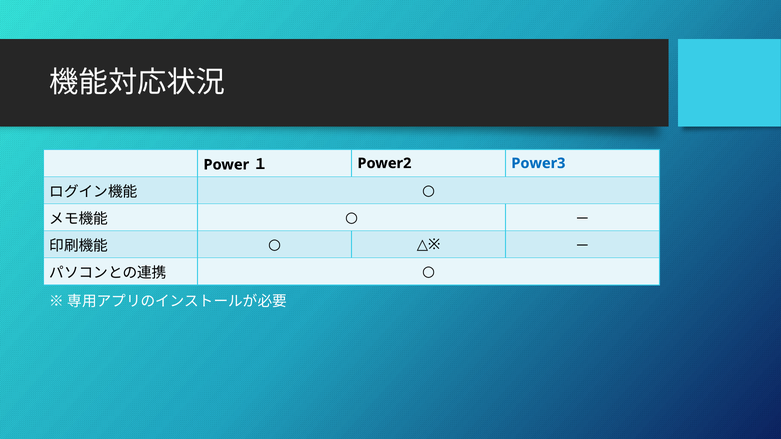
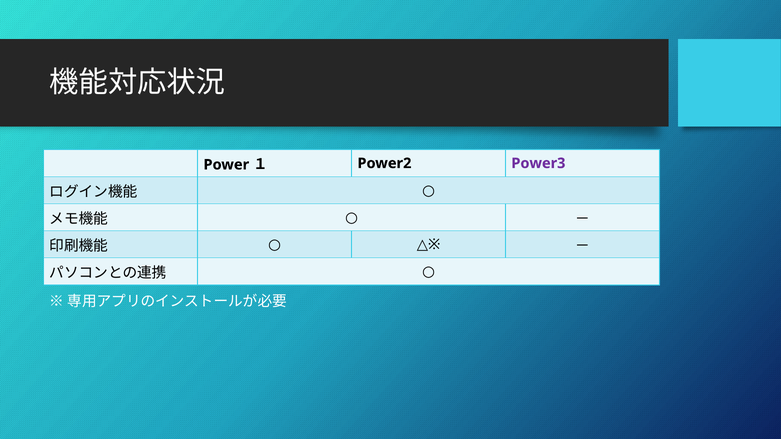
Power3 colour: blue -> purple
